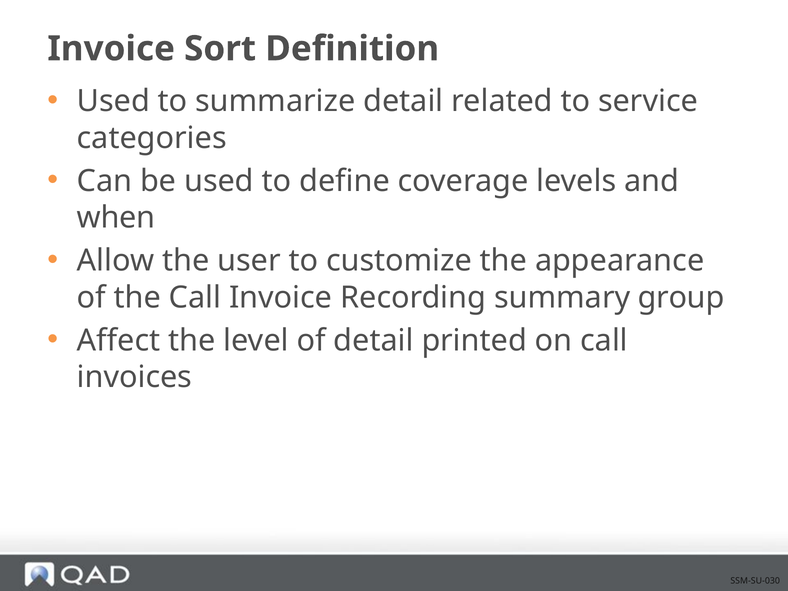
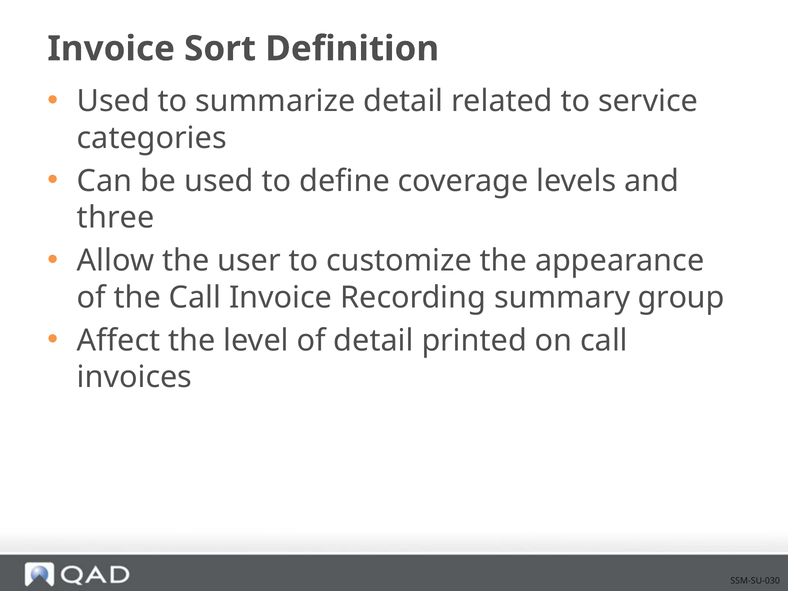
when: when -> three
